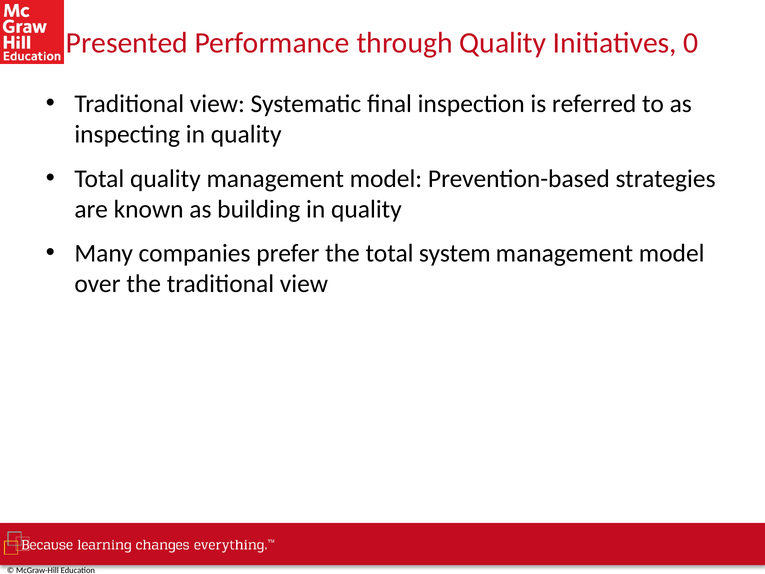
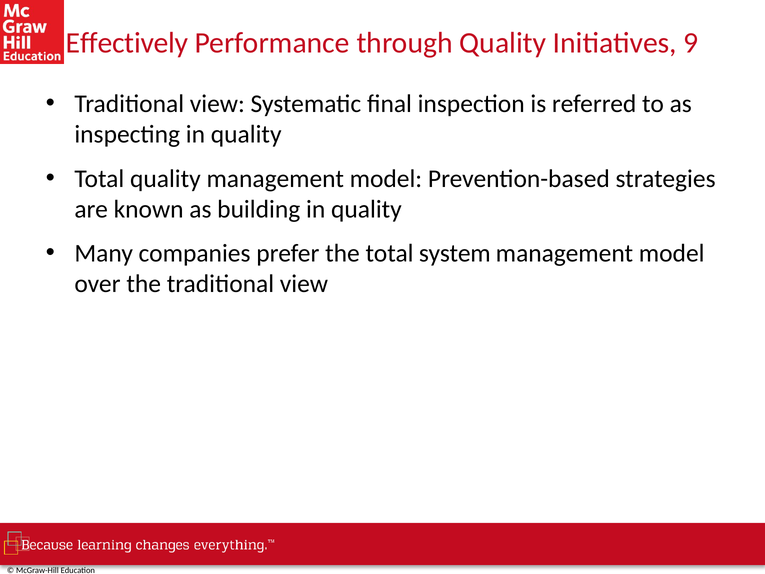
Presented: Presented -> Effectively
0: 0 -> 9
